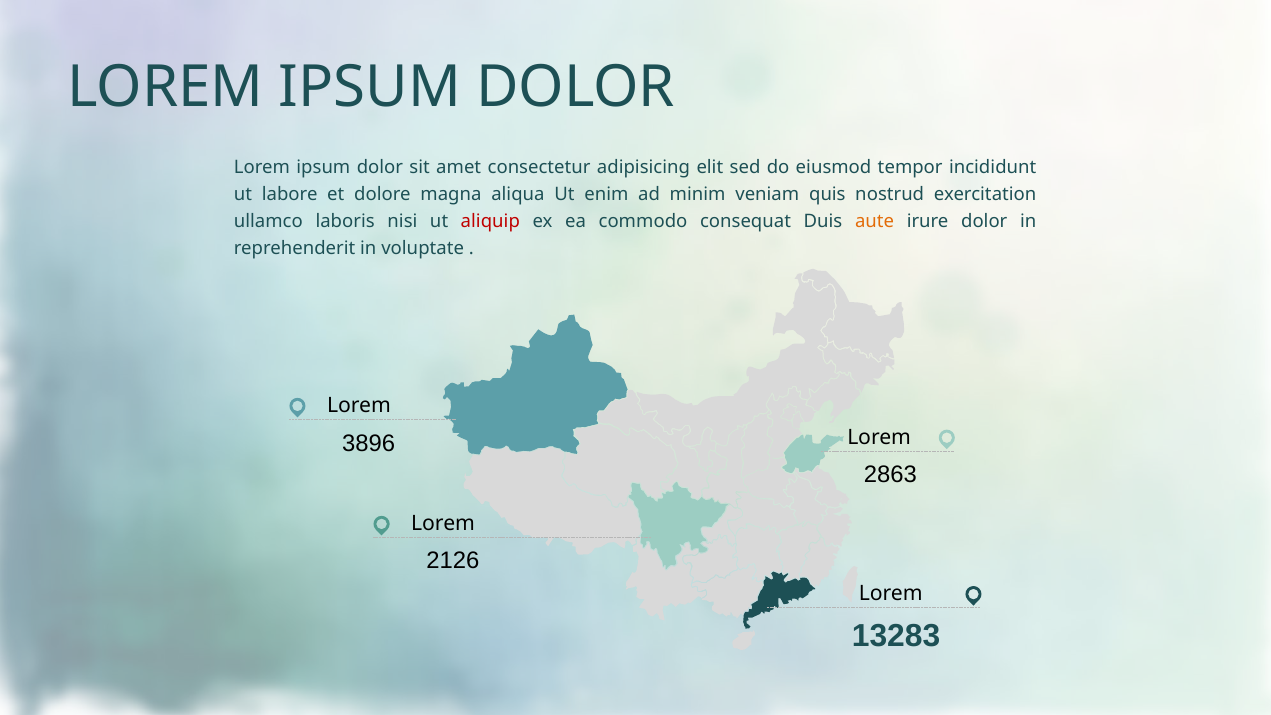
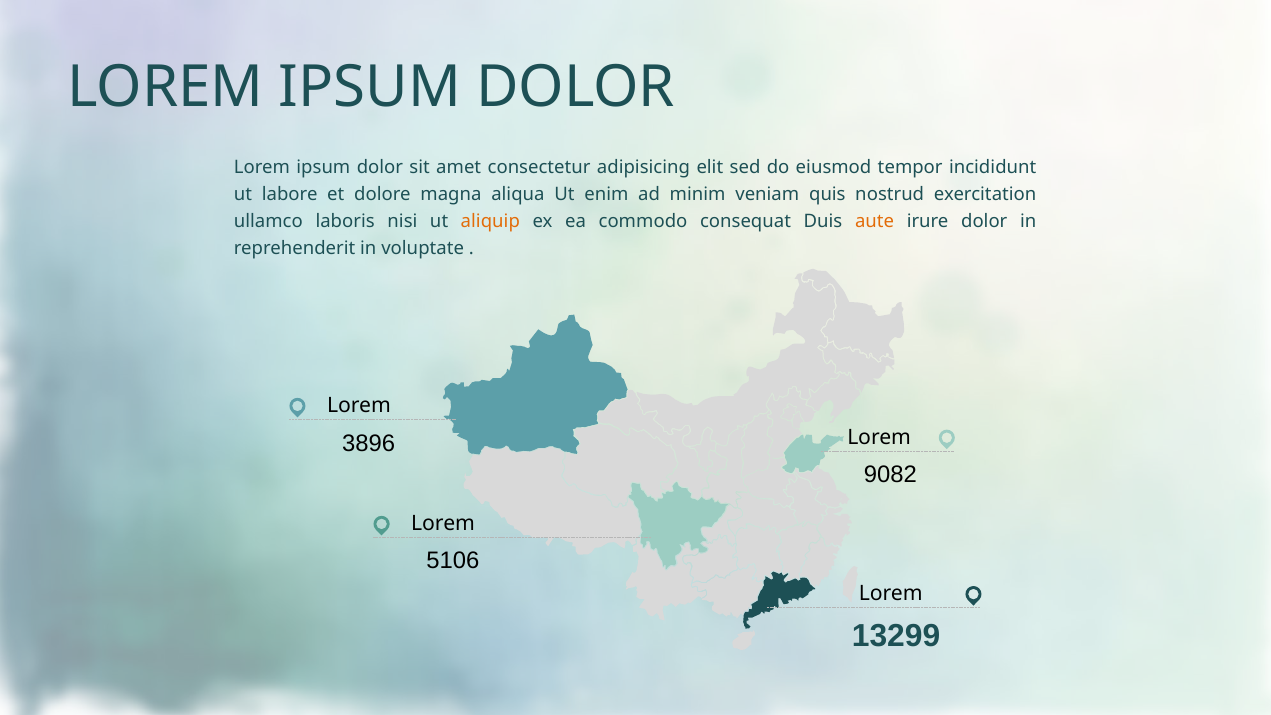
aliquip colour: red -> orange
2863: 2863 -> 9082
2126: 2126 -> 5106
13283: 13283 -> 13299
